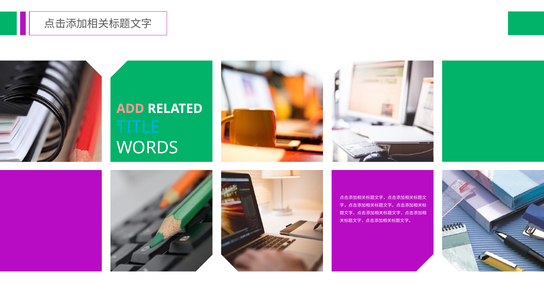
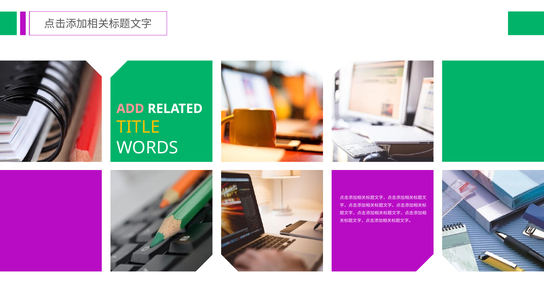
TITLE colour: light blue -> yellow
